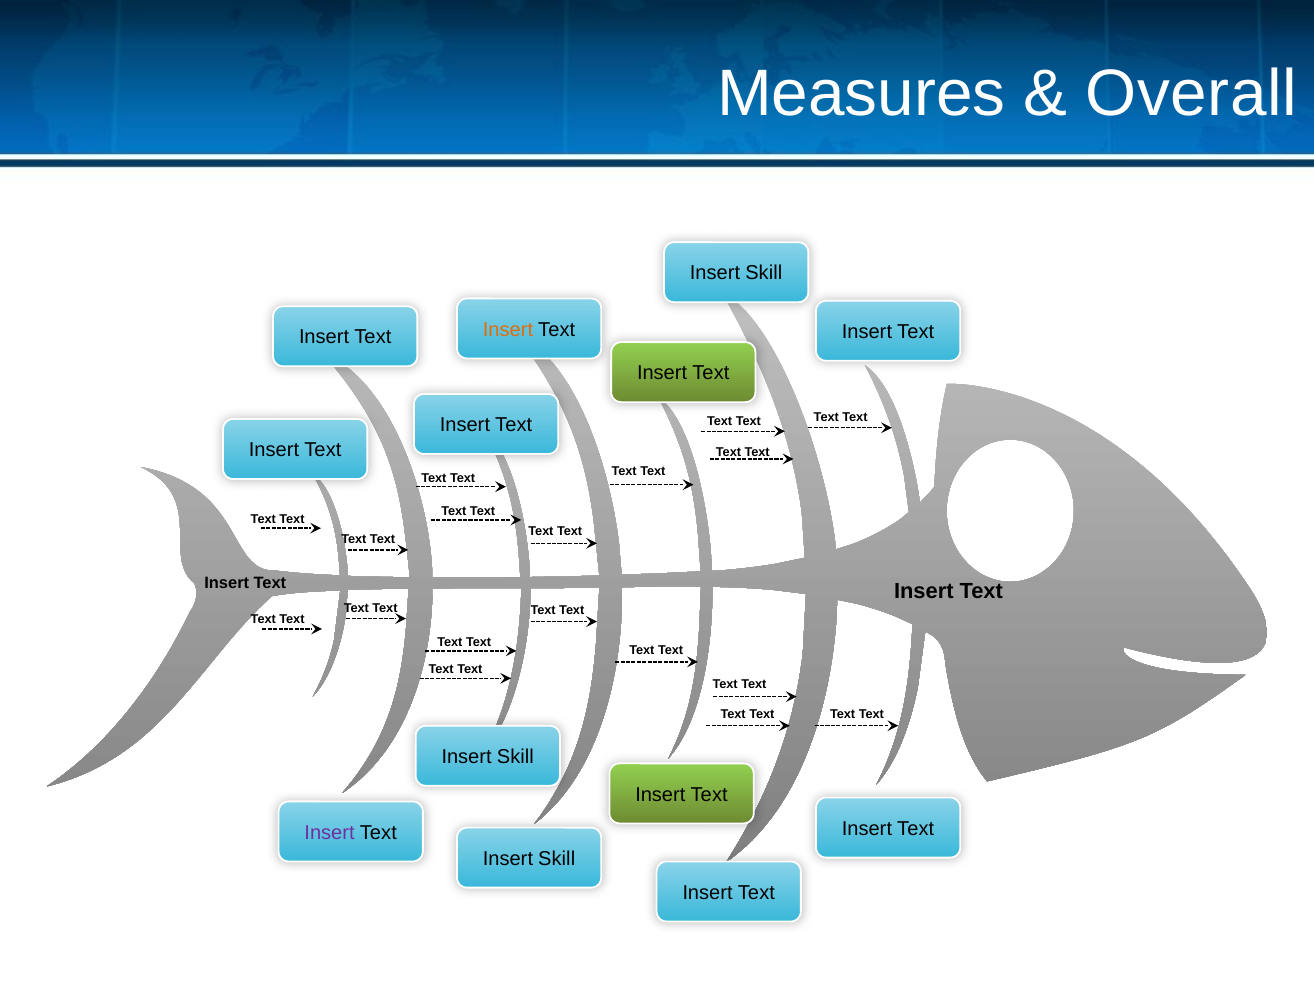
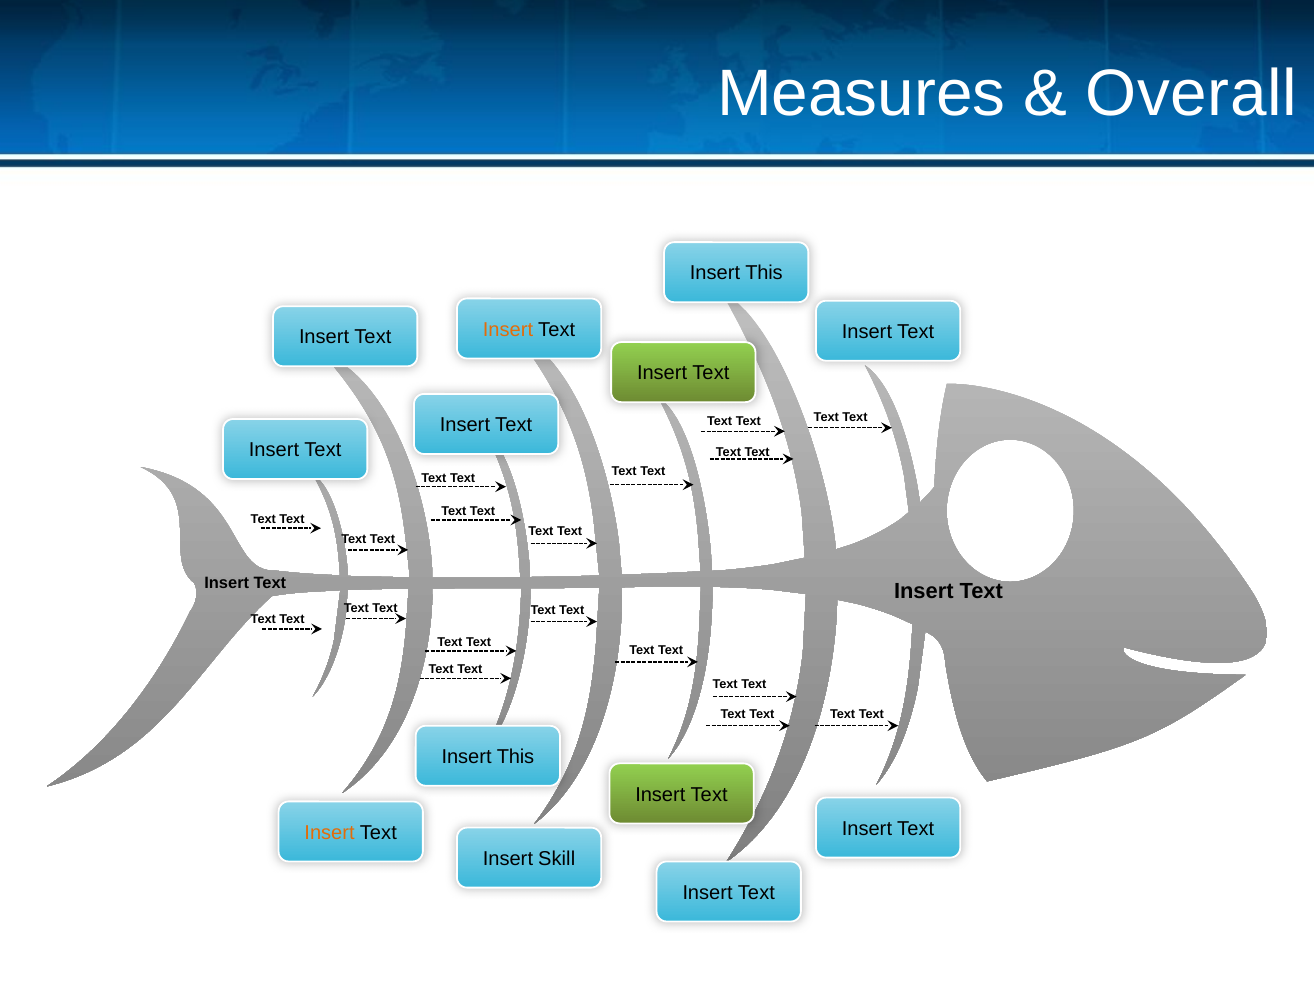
Skill at (764, 273): Skill -> This
Skill at (515, 757): Skill -> This
Insert at (330, 833) colour: purple -> orange
